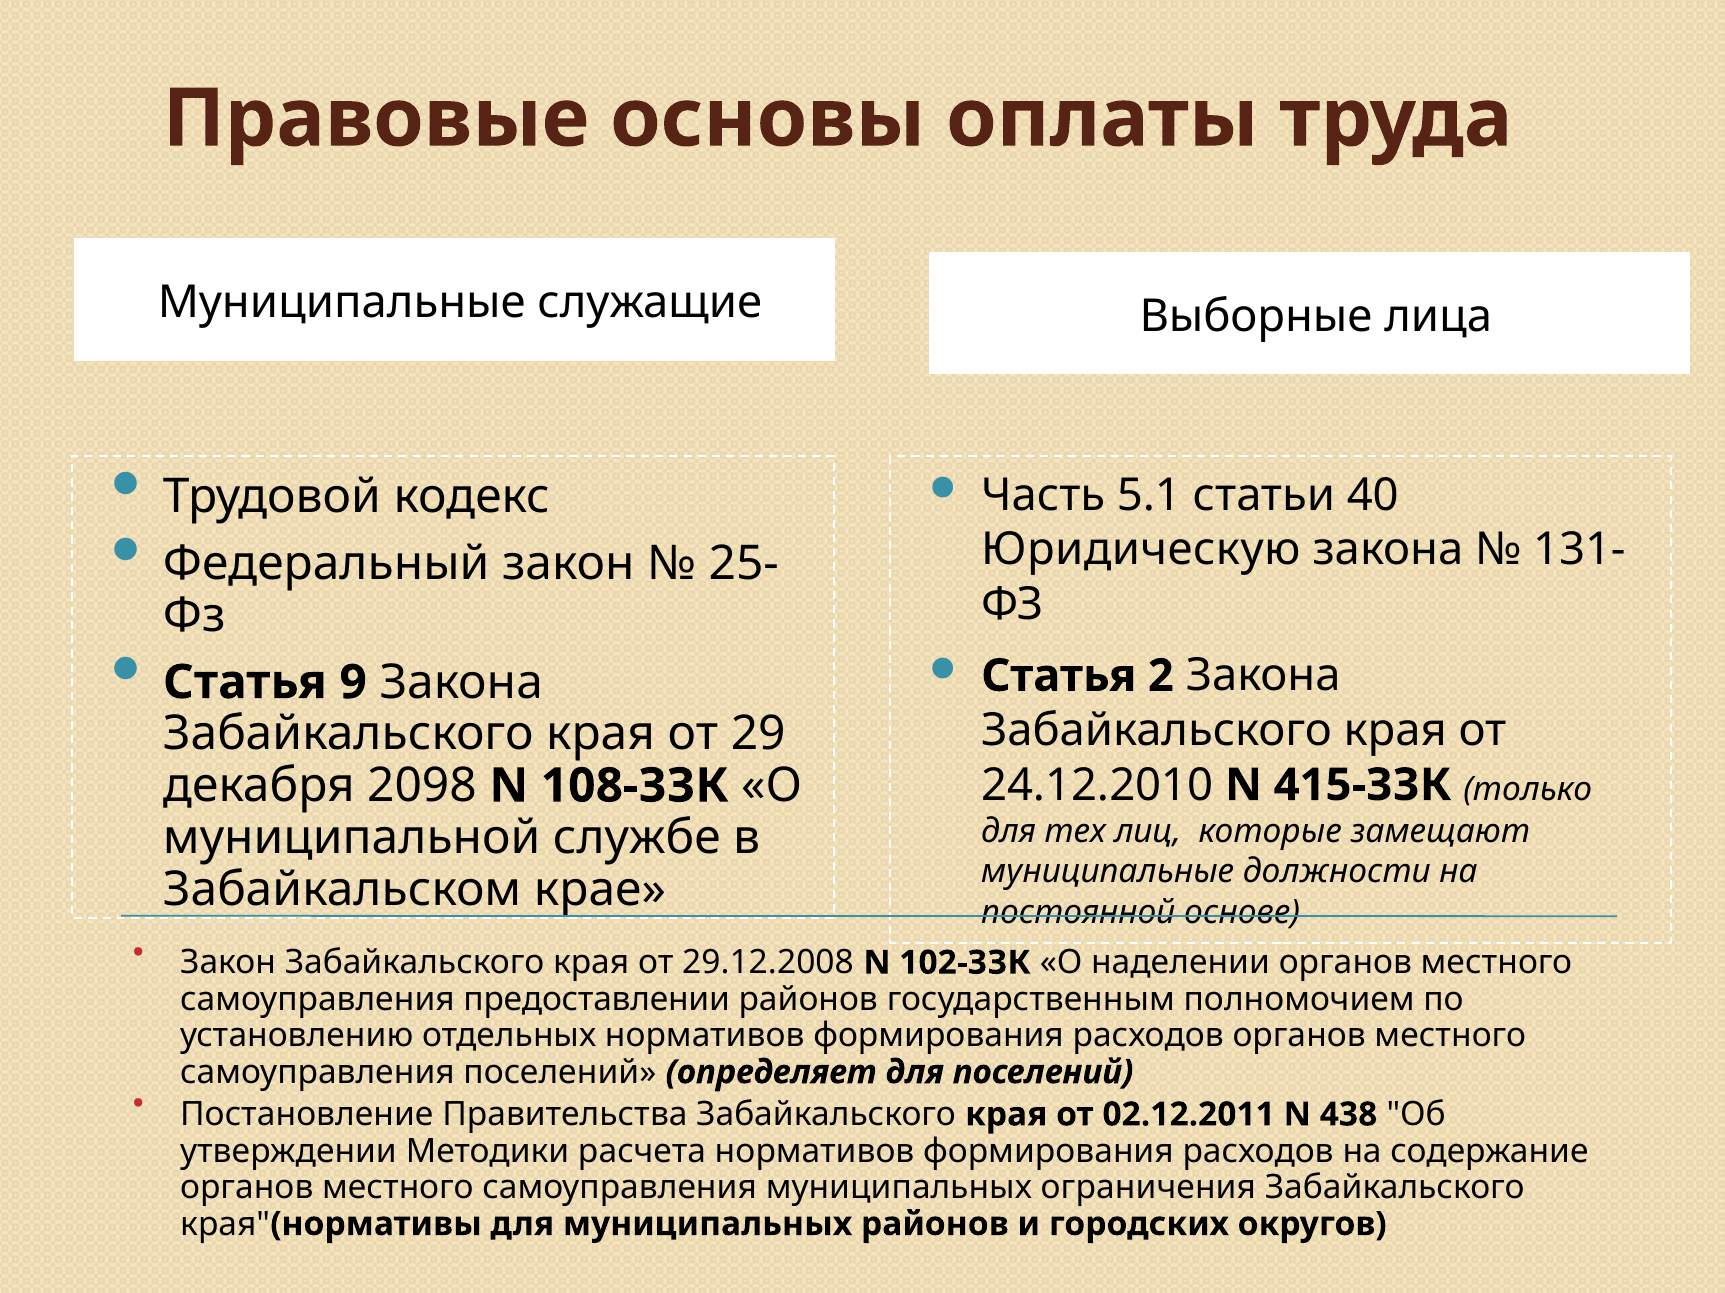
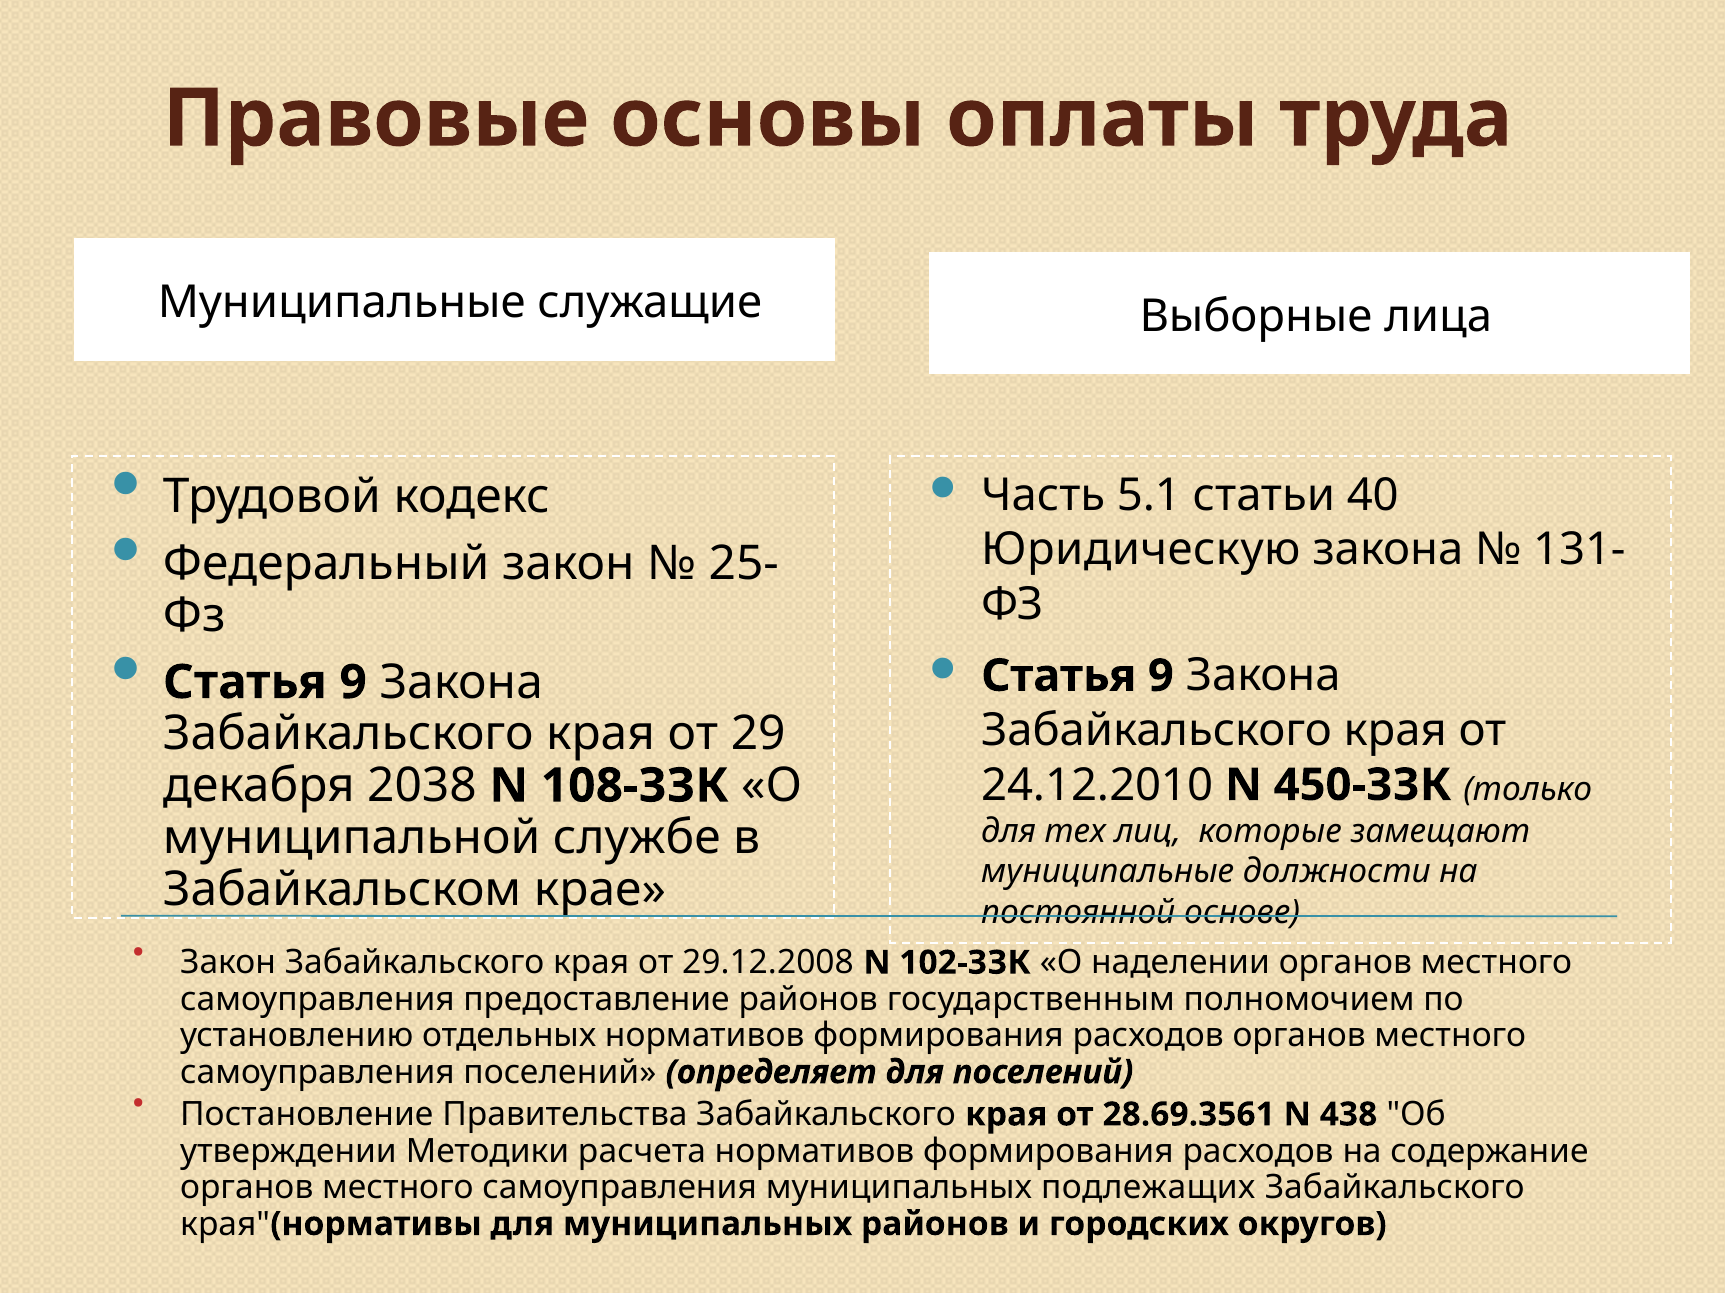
2 at (1161, 676): 2 -> 9
415-ЗЗК: 415-ЗЗК -> 450-ЗЗК
2098: 2098 -> 2038
предоставлении: предоставлении -> предоставление
02.12.2011: 02.12.2011 -> 28.69.3561
ограничения: ограничения -> подлежащих
